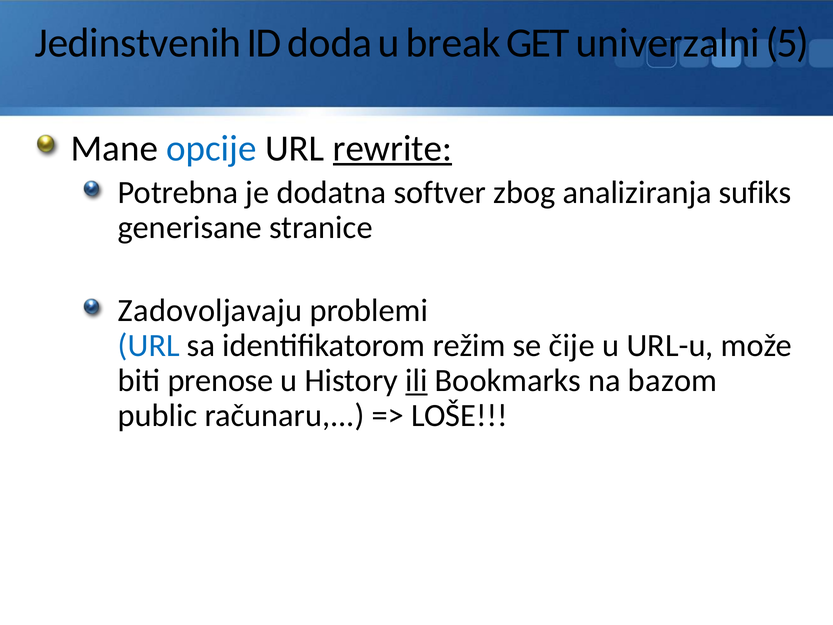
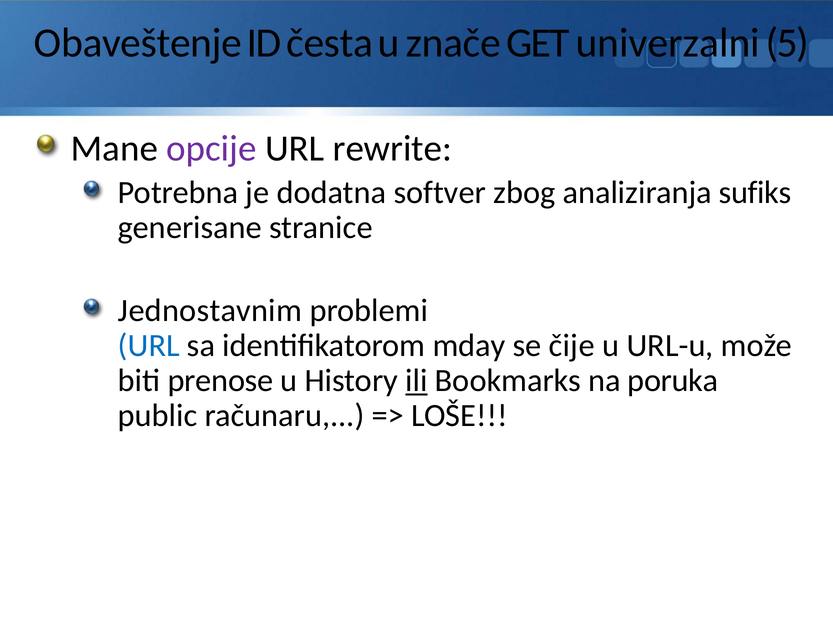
Jedinstvenih: Jedinstvenih -> Obaveštenje
doda: doda -> česta
break: break -> znače
opcije colour: blue -> purple
rewrite underline: present -> none
Zadovoljavaju: Zadovoljavaju -> Jednostavnim
režim: režim -> mday
bazom: bazom -> poruka
